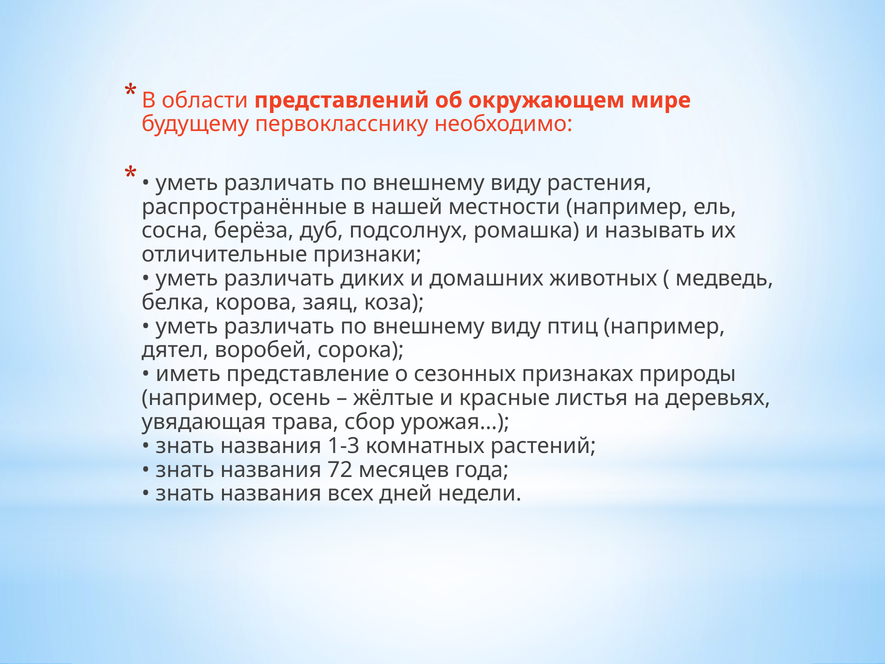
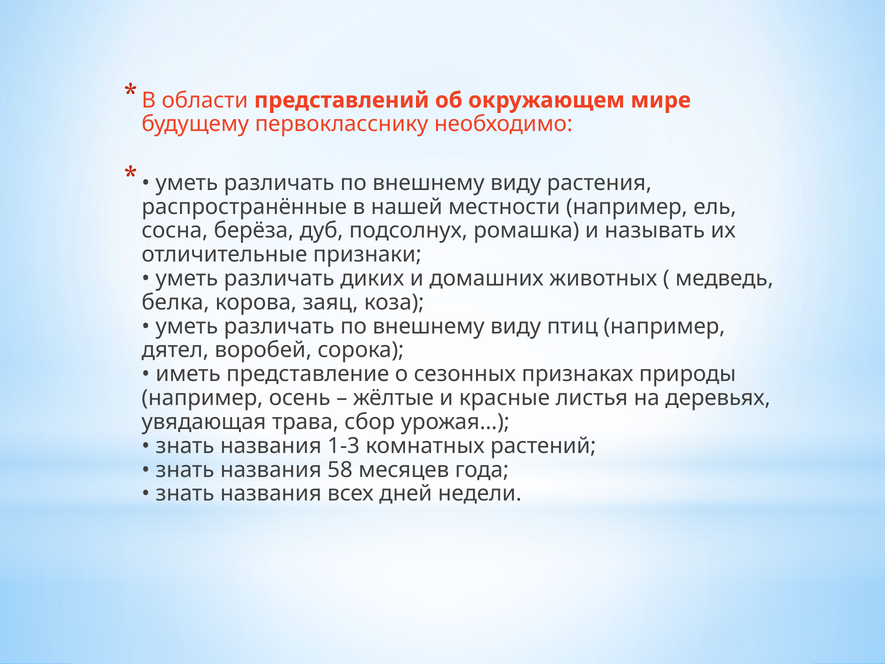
72: 72 -> 58
